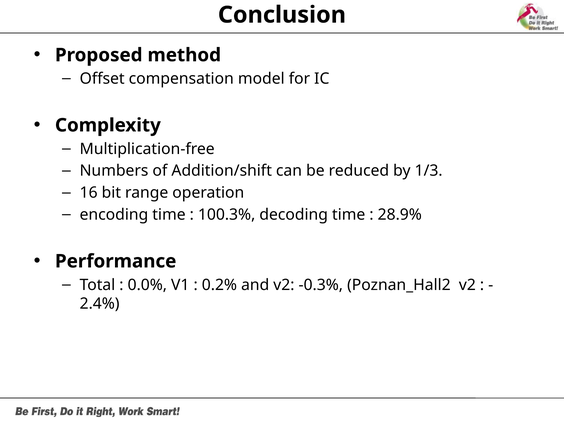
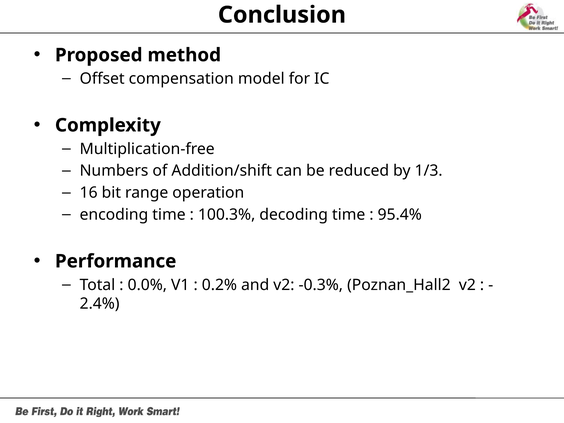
28.9%: 28.9% -> 95.4%
